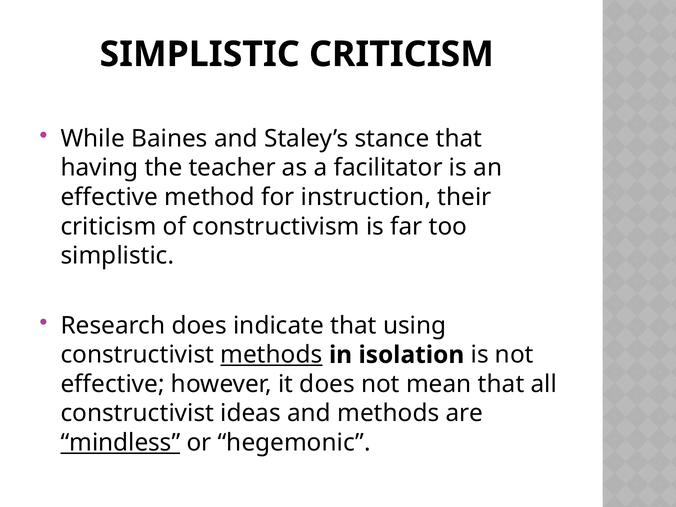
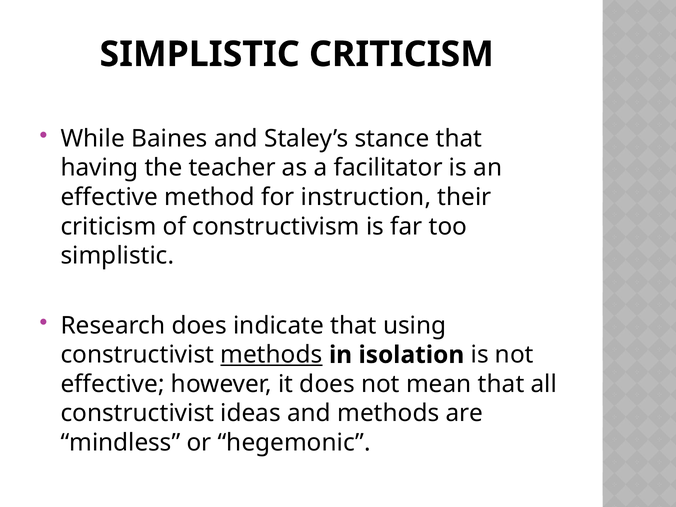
mindless underline: present -> none
